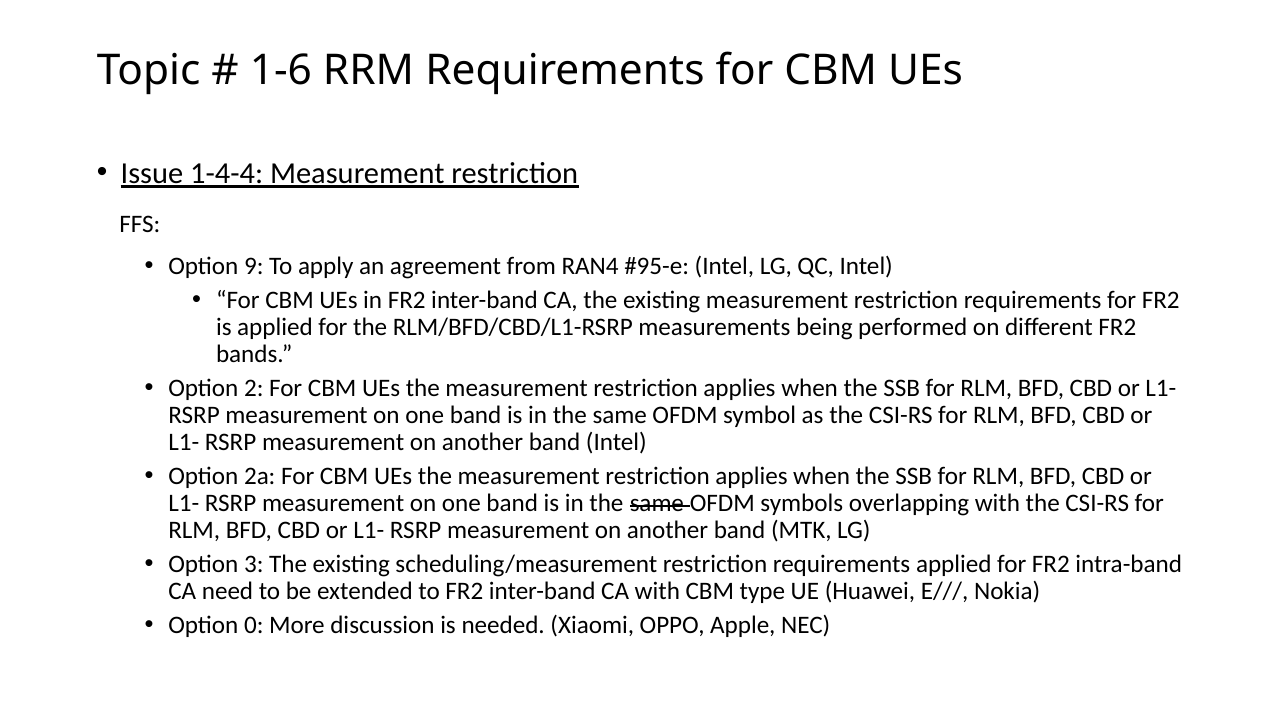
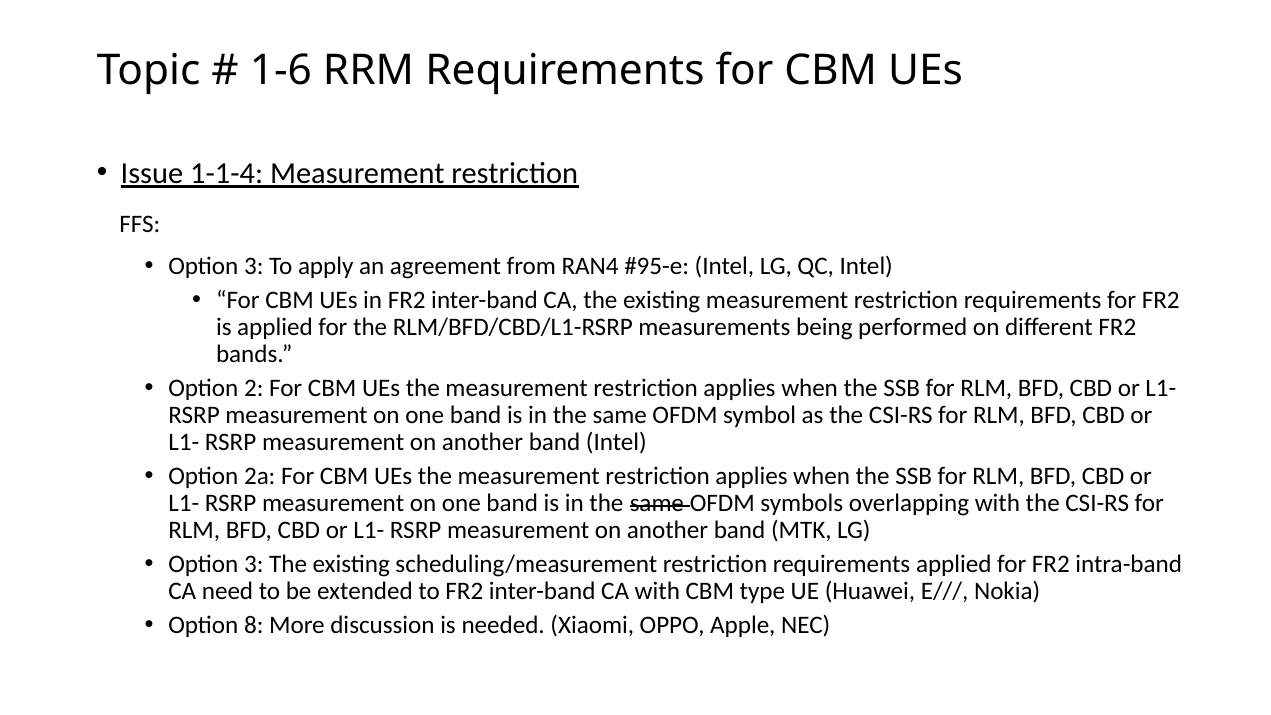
1-4-4: 1-4-4 -> 1-1-4
9 at (254, 266): 9 -> 3
0: 0 -> 8
